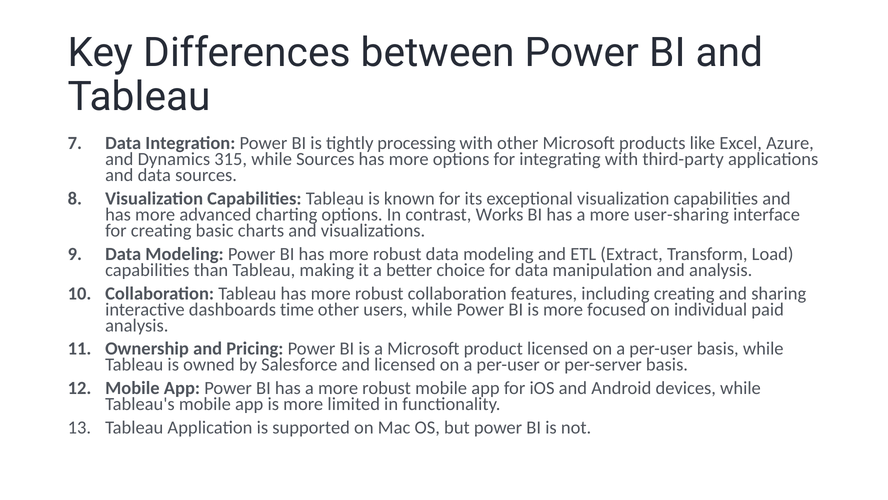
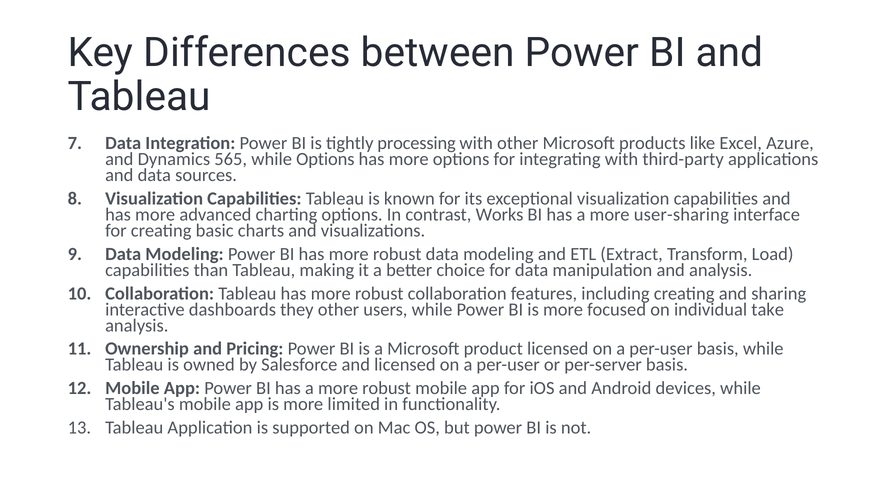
315: 315 -> 565
while Sources: Sources -> Options
time: time -> they
paid: paid -> take
